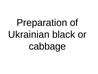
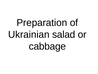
black: black -> salad
